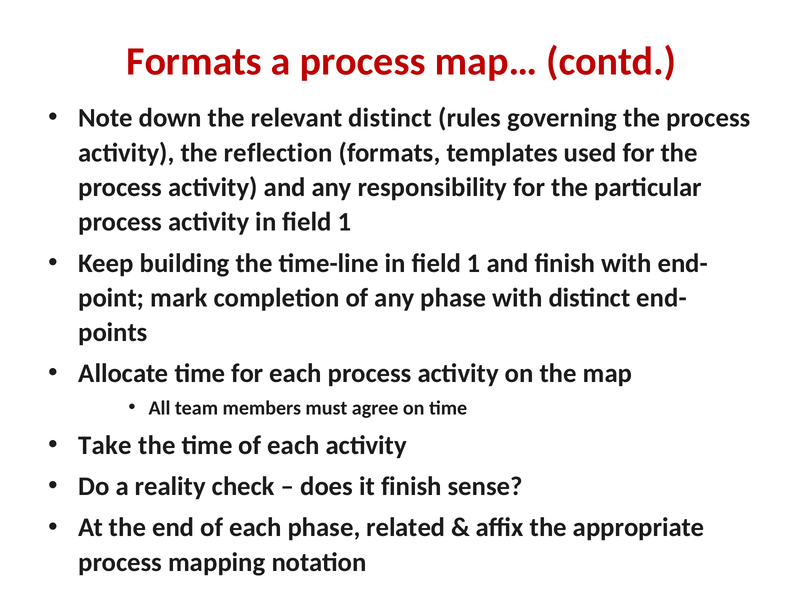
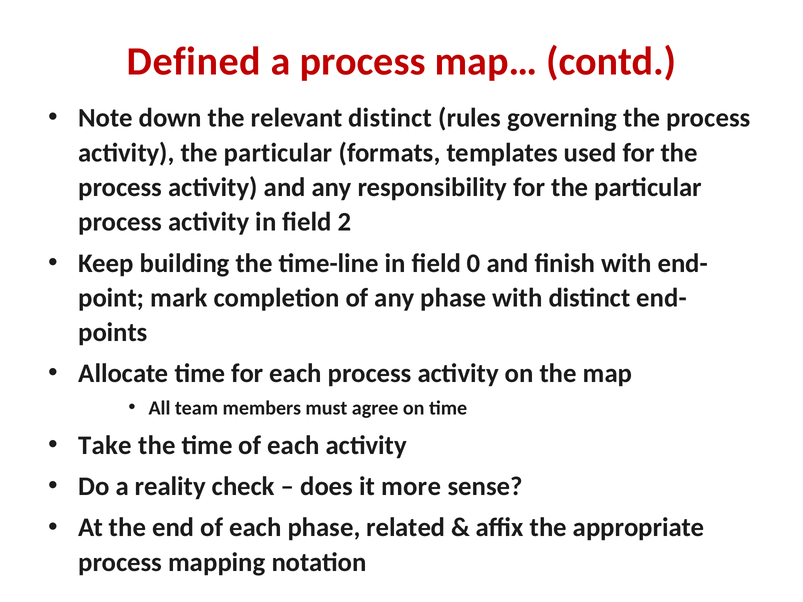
Formats at (194, 62): Formats -> Defined
activity the reflection: reflection -> particular
activity in field 1: 1 -> 2
time-line in field 1: 1 -> 0
it finish: finish -> more
